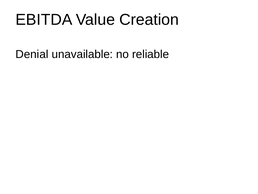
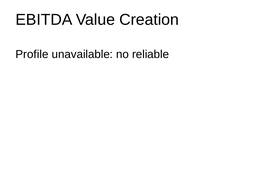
Denial: Denial -> Profile
